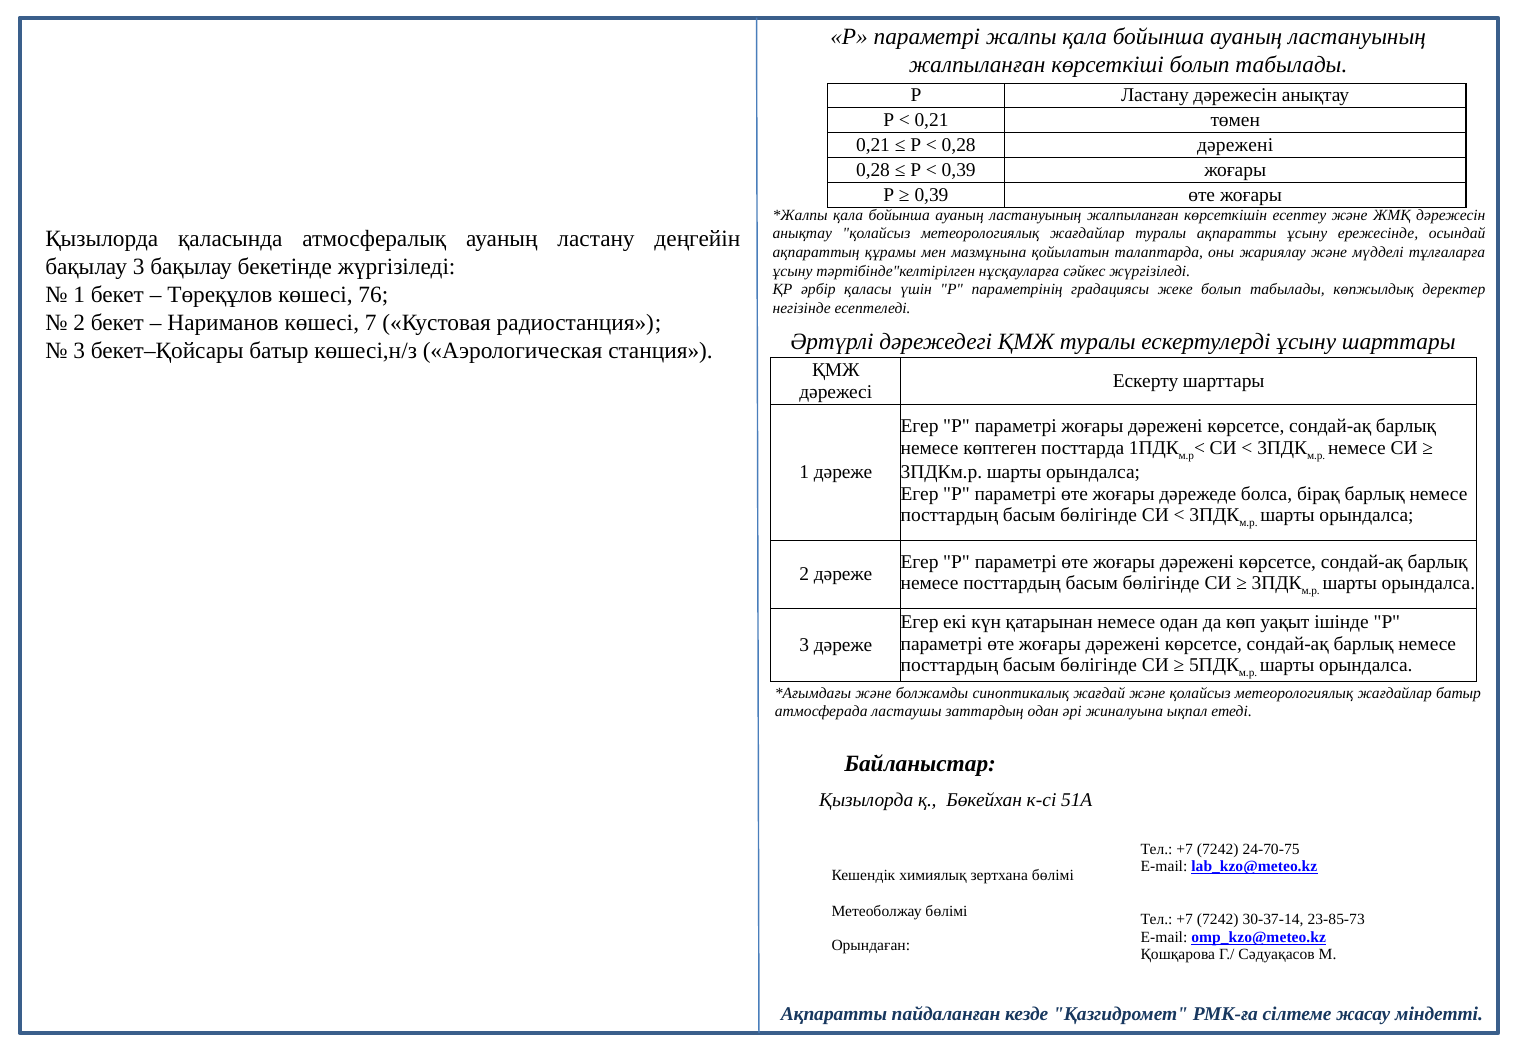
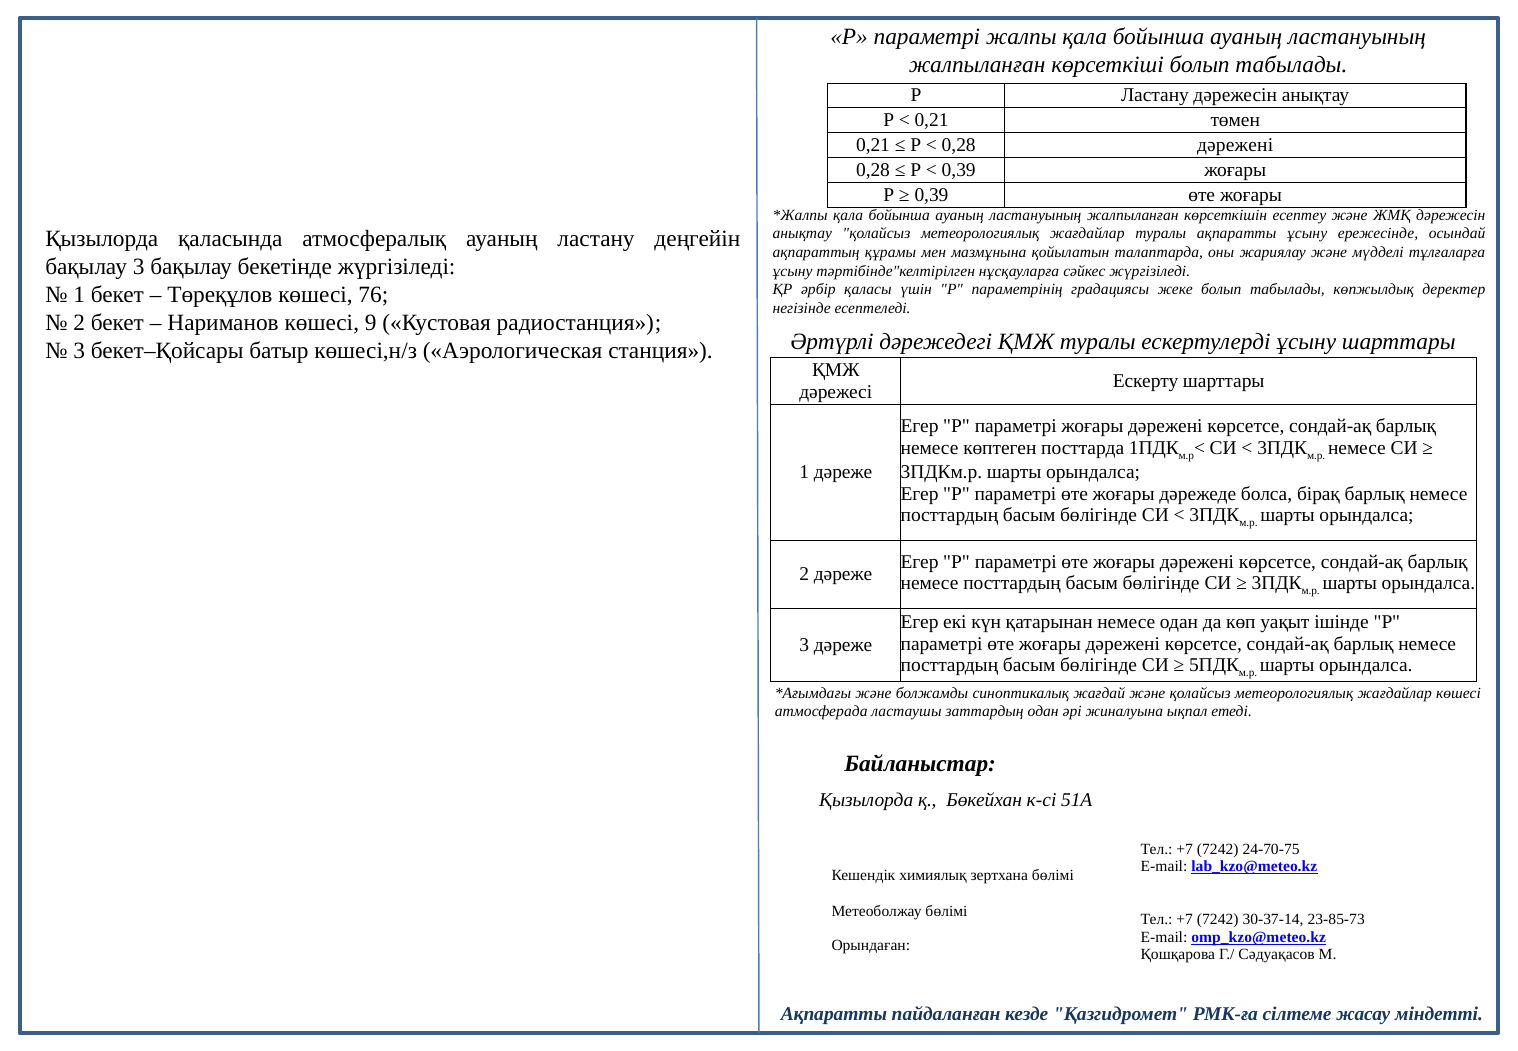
7: 7 -> 9
жағдайлар батыр: батыр -> көшесі
